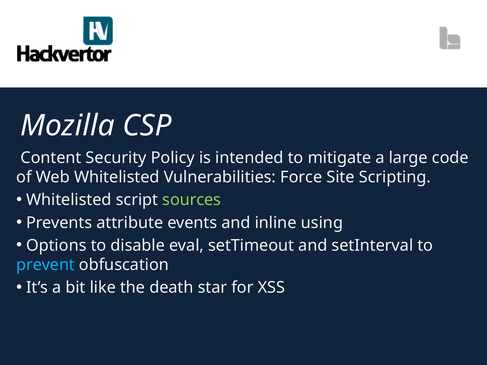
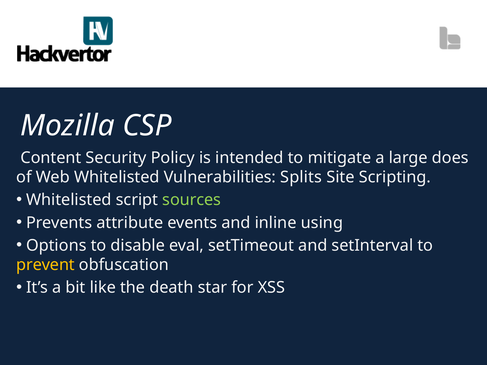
code: code -> does
Force: Force -> Splits
prevent colour: light blue -> yellow
